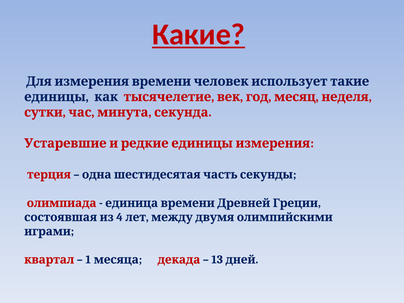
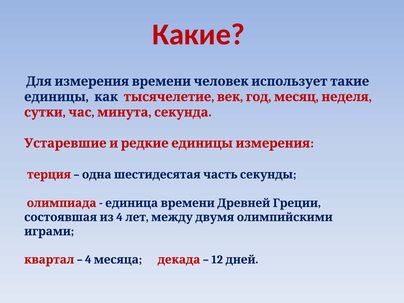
Какие underline: present -> none
1 at (88, 260): 1 -> 4
13: 13 -> 12
